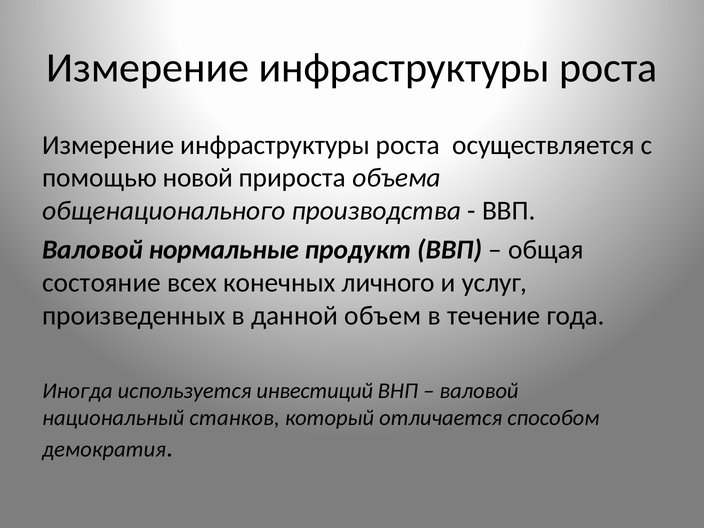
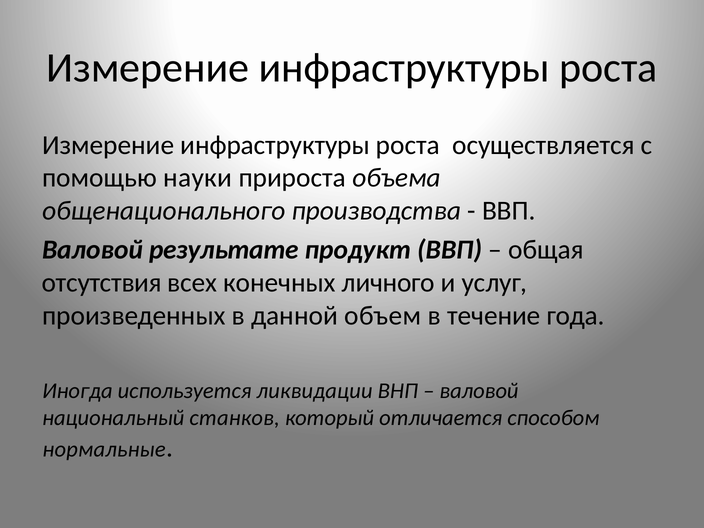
новой: новой -> науки
нормальные: нормальные -> результате
состояние: состояние -> отсутствия
инвестиций: инвестиций -> ликвидации
демократия: демократия -> нормальные
